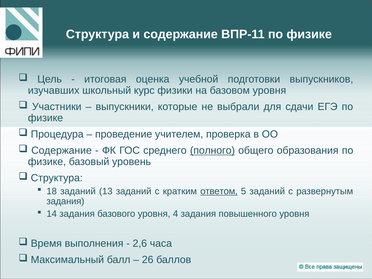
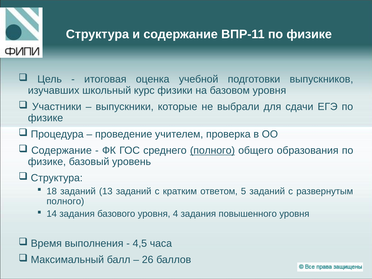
ответом underline: present -> none
задания at (65, 201): задания -> полного
2,6: 2,6 -> 4,5
